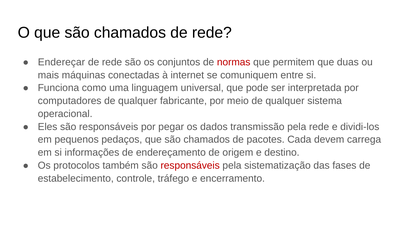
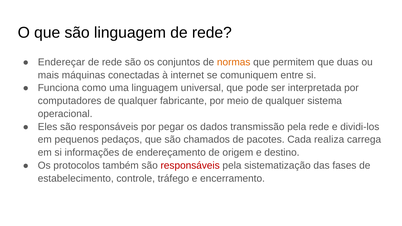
O que são chamados: chamados -> linguagem
normas colour: red -> orange
devem: devem -> realiza
